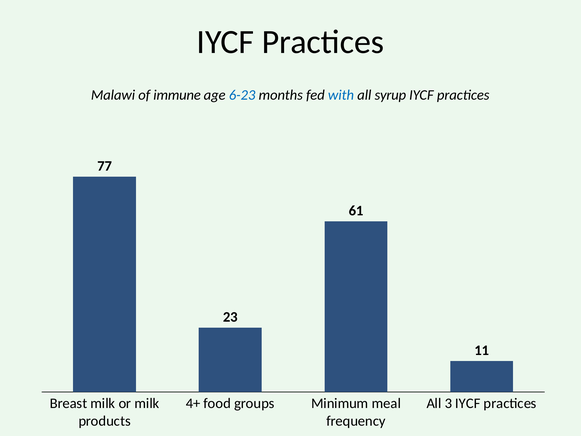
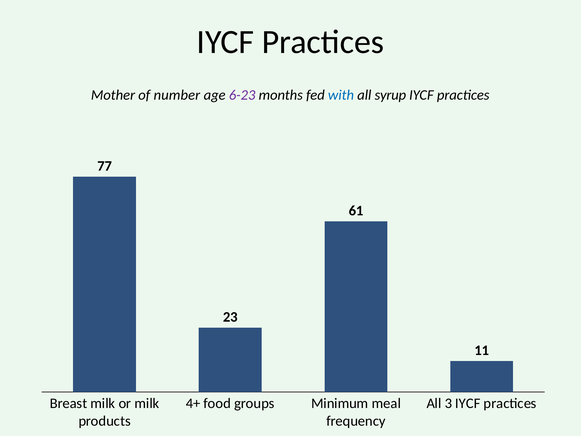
Malawi: Malawi -> Mother
immune: immune -> number
6-23 colour: blue -> purple
